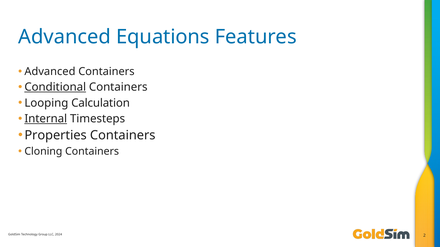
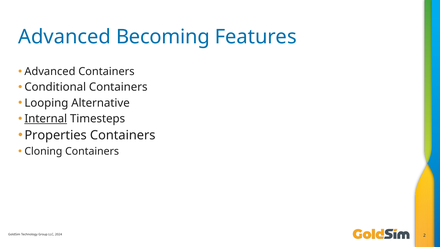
Equations: Equations -> Becoming
Conditional underline: present -> none
Calculation: Calculation -> Alternative
